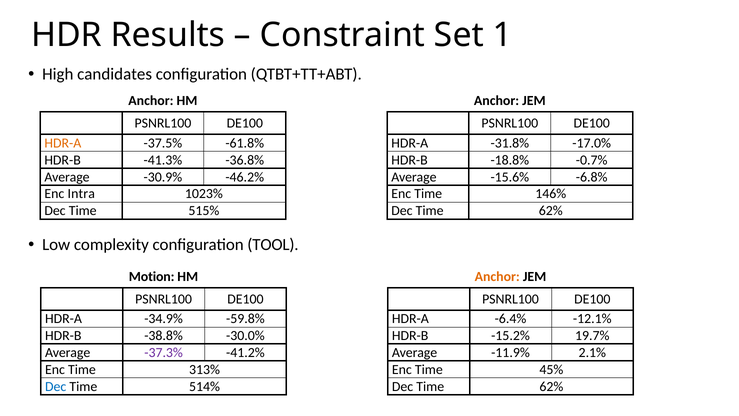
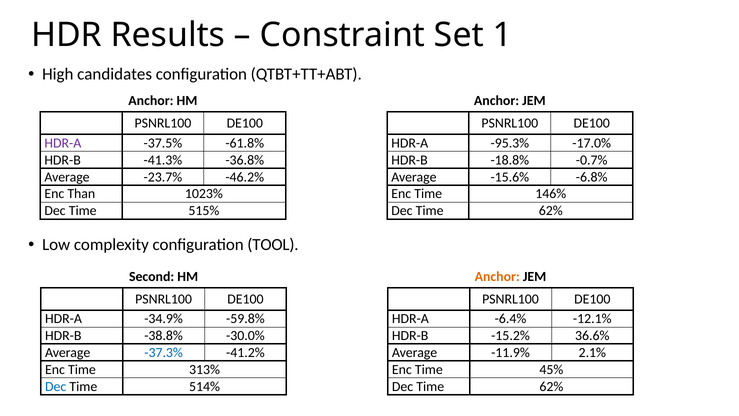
HDR-A at (63, 143) colour: orange -> purple
-31.8%: -31.8% -> -95.3%
-30.9%: -30.9% -> -23.7%
Intra: Intra -> Than
Motion: Motion -> Second
19.7%: 19.7% -> 36.6%
-37.3% colour: purple -> blue
